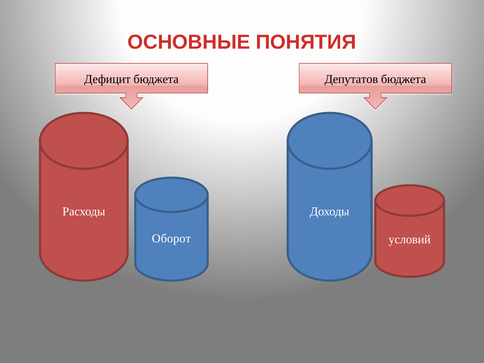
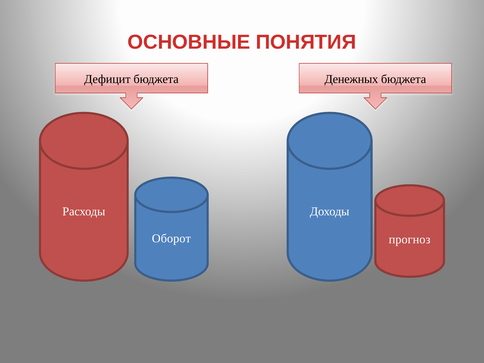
Депутатов: Депутатов -> Денежных
условий: условий -> прогноз
